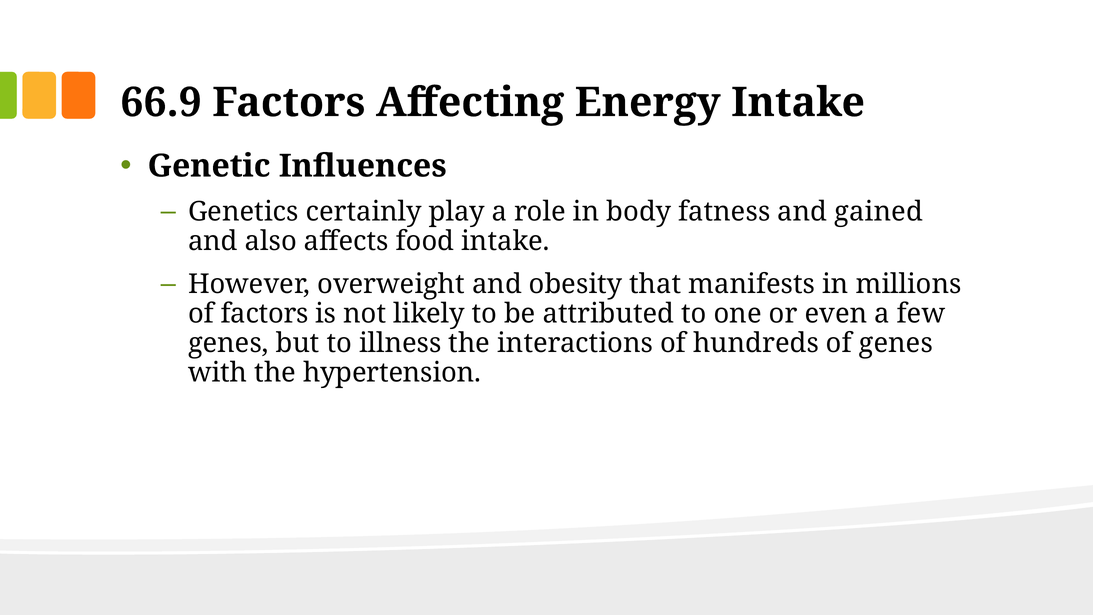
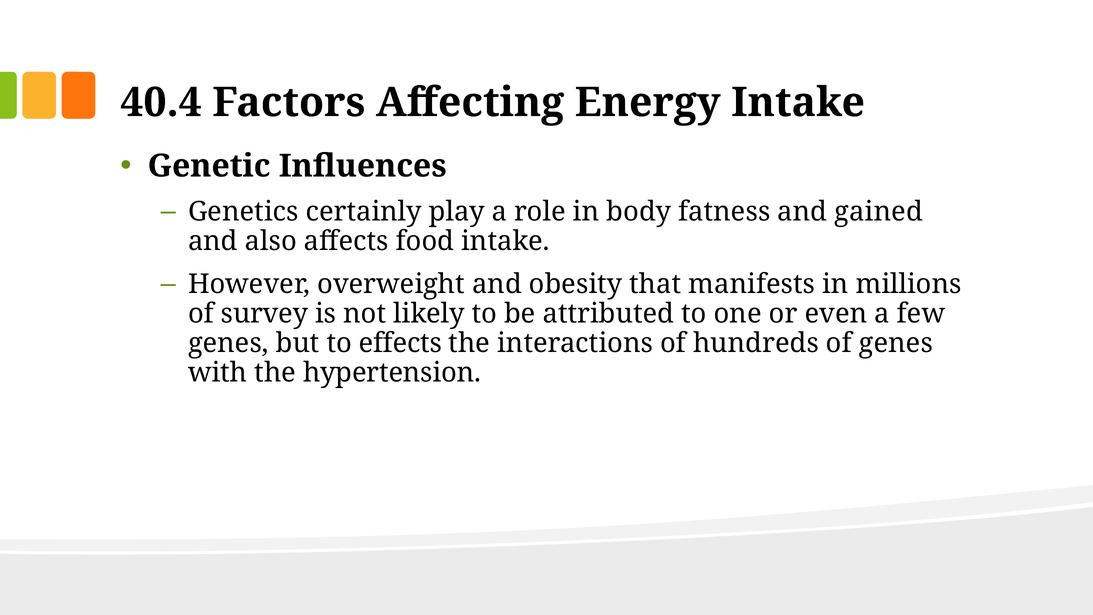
66.9: 66.9 -> 40.4
of factors: factors -> survey
illness: illness -> effects
